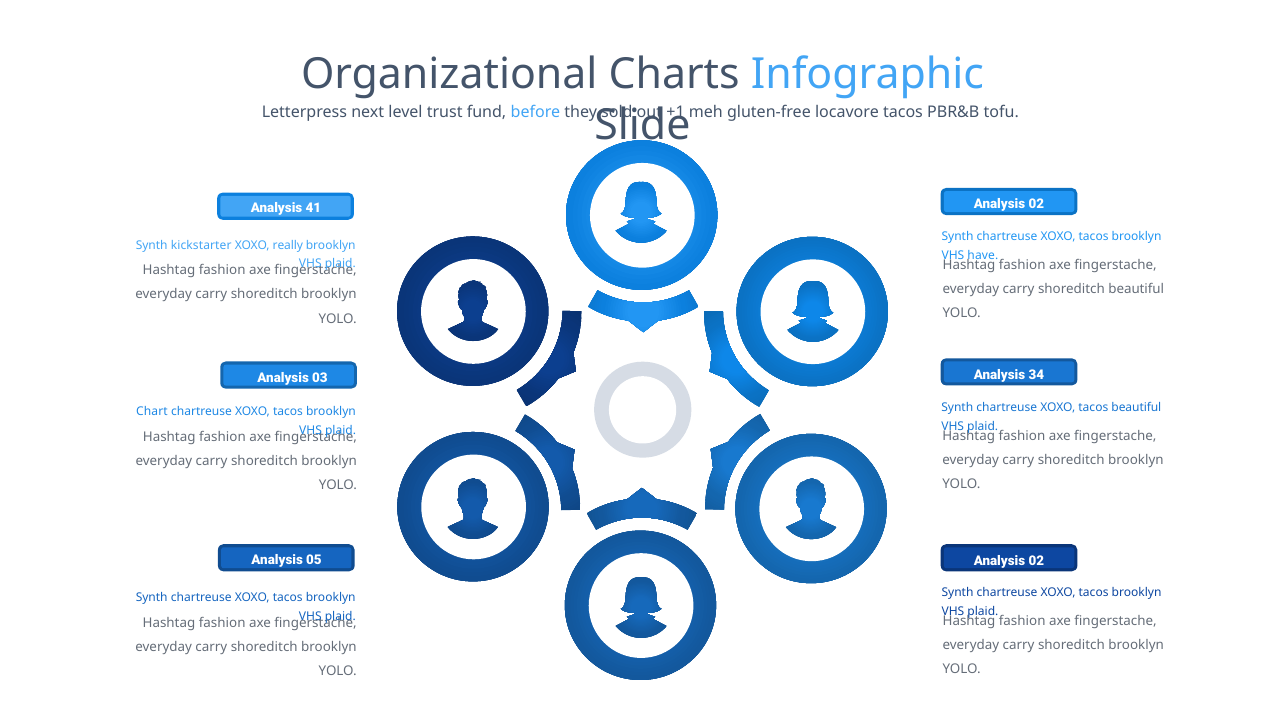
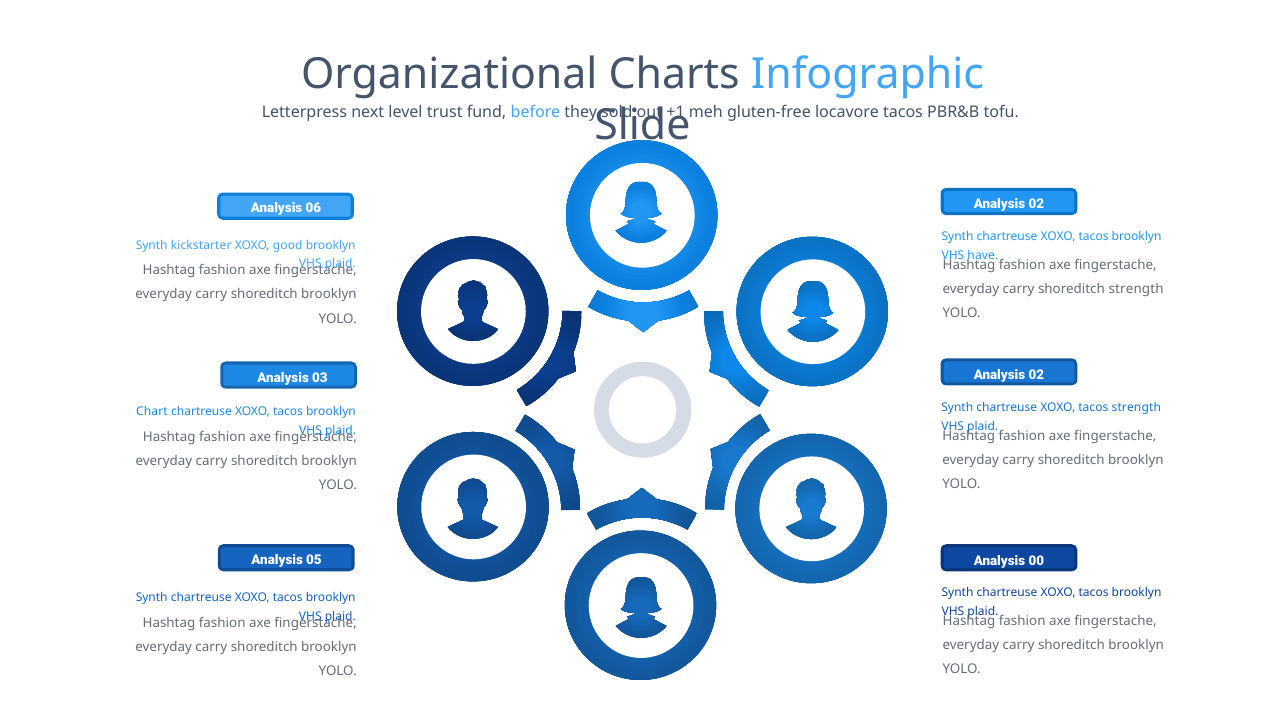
41: 41 -> 06
really: really -> good
shoreditch beautiful: beautiful -> strength
34 at (1036, 375): 34 -> 02
tacos beautiful: beautiful -> strength
02 at (1036, 561): 02 -> 00
